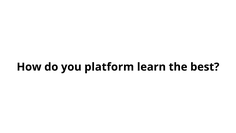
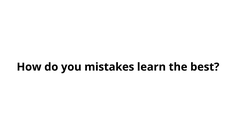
platform: platform -> mistakes
